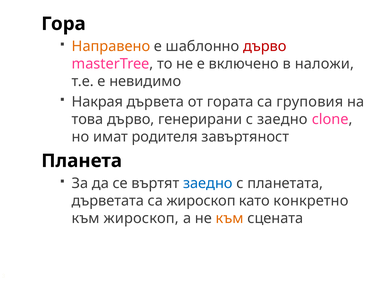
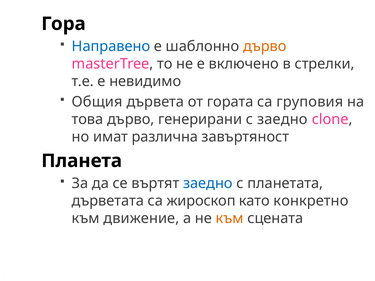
Направено colour: orange -> blue
дърво at (265, 46) colour: red -> orange
наложи: наложи -> стрелки
Накрая: Накрая -> Общия
родителя: родителя -> различна
към жироскоп: жироскоп -> движение
